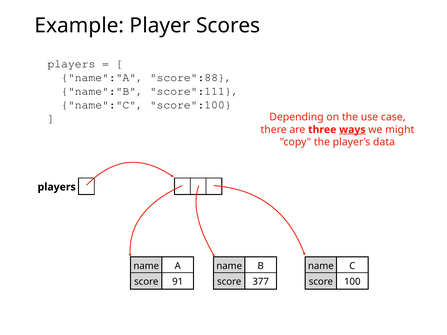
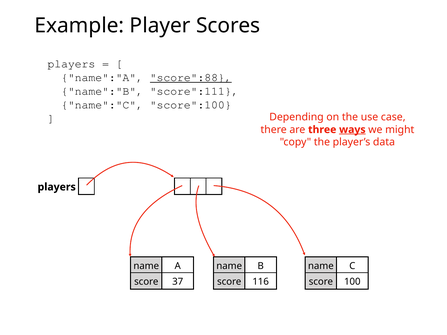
score":88 underline: none -> present
91: 91 -> 37
377: 377 -> 116
